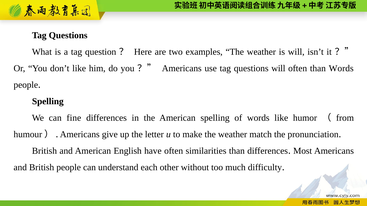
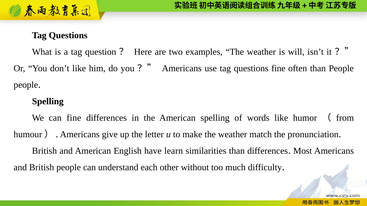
questions will: will -> fine
than Words: Words -> People
have often: often -> learn
